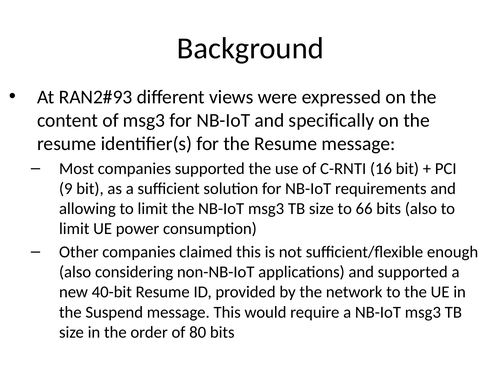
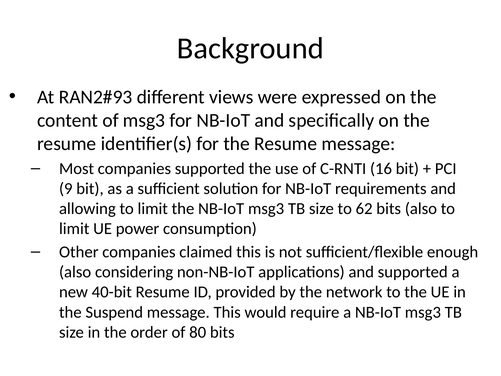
66: 66 -> 62
